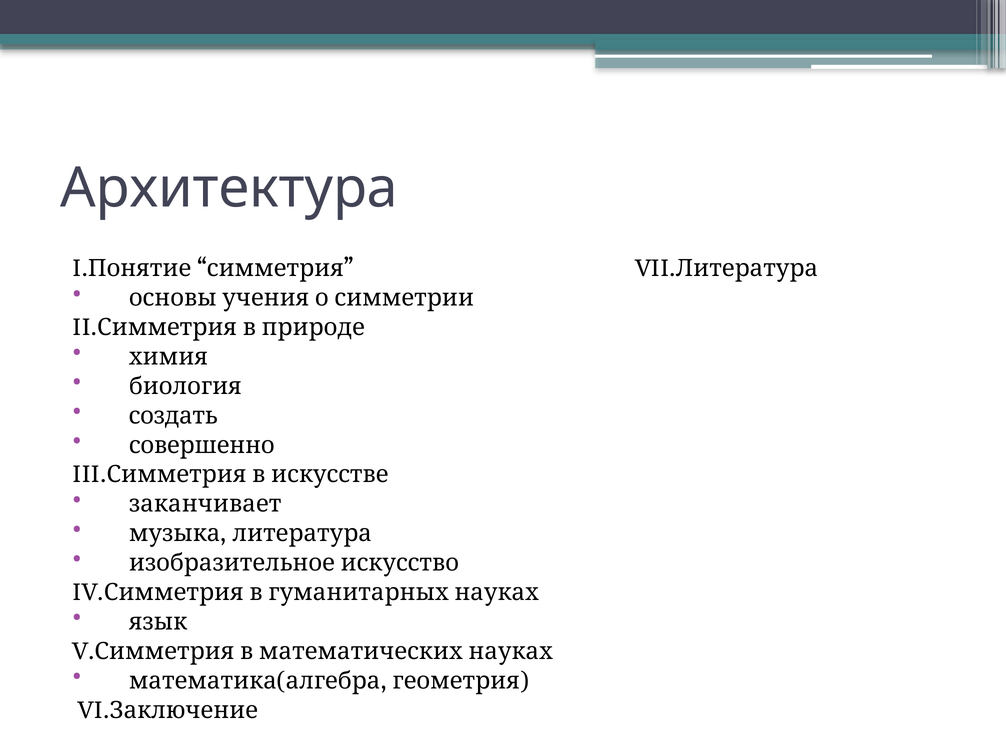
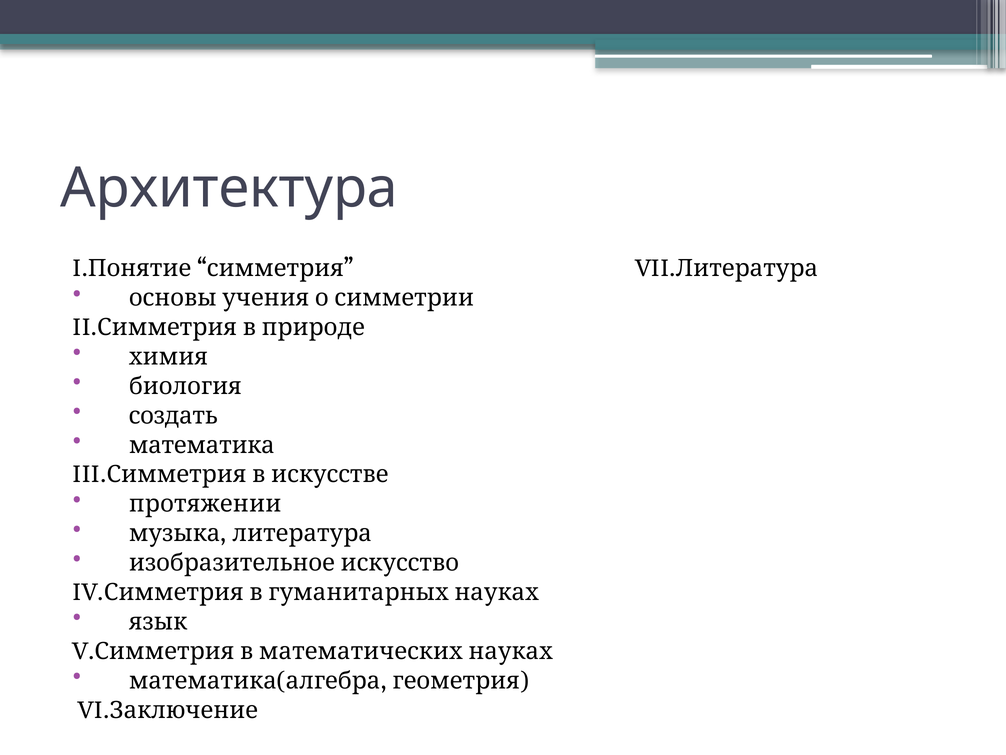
совершенно at (202, 445): совершенно -> математика
заканчивает: заканчивает -> протяжении
